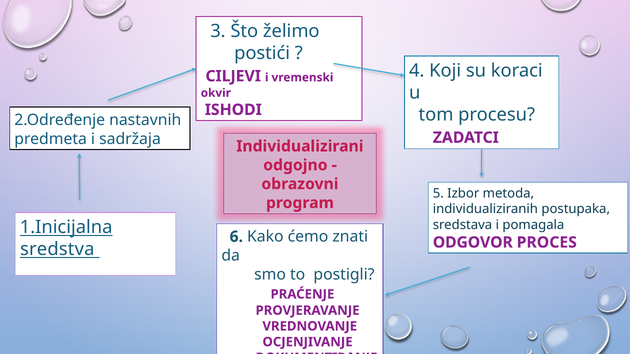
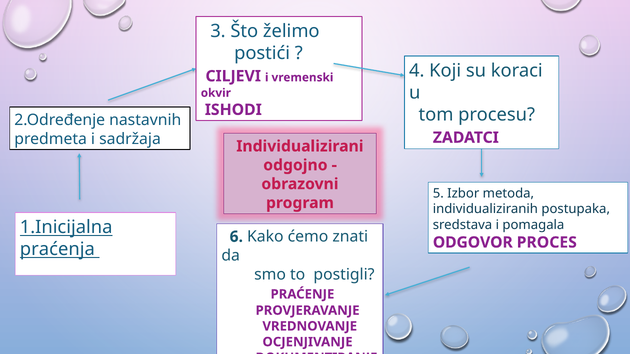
sredstva: sredstva -> praćenja
